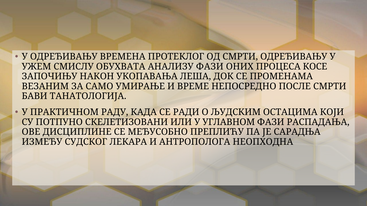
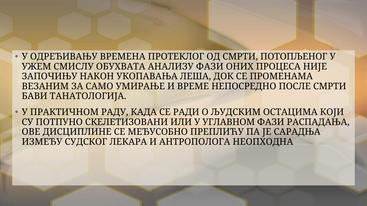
СМРТИ ОДРЕЂИВАЊУ: ОДРЕЂИВАЊУ -> ПОТОПЉЕНОГ
КОСЕ: КОСЕ -> НИЈЕ
